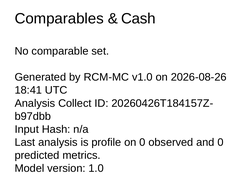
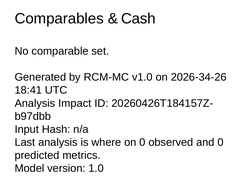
2026-08-26: 2026-08-26 -> 2026-34-26
Collect: Collect -> Impact
profile: profile -> where
